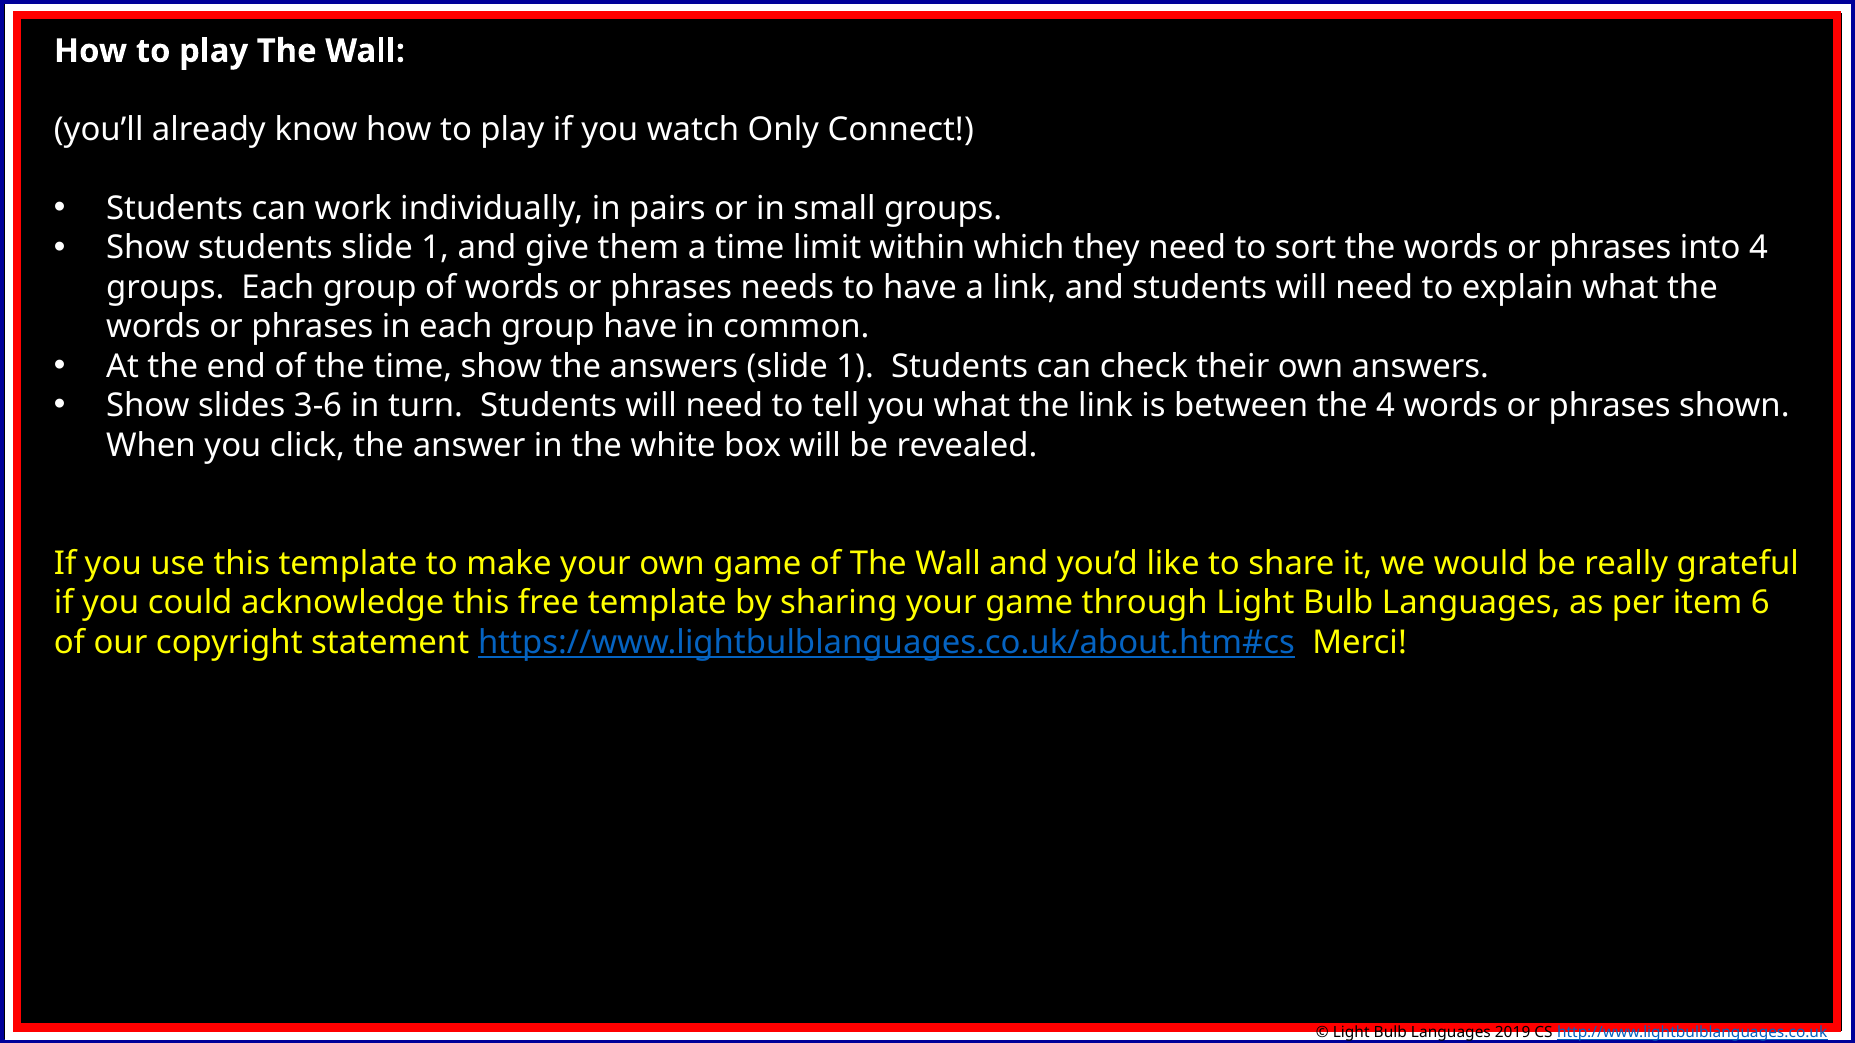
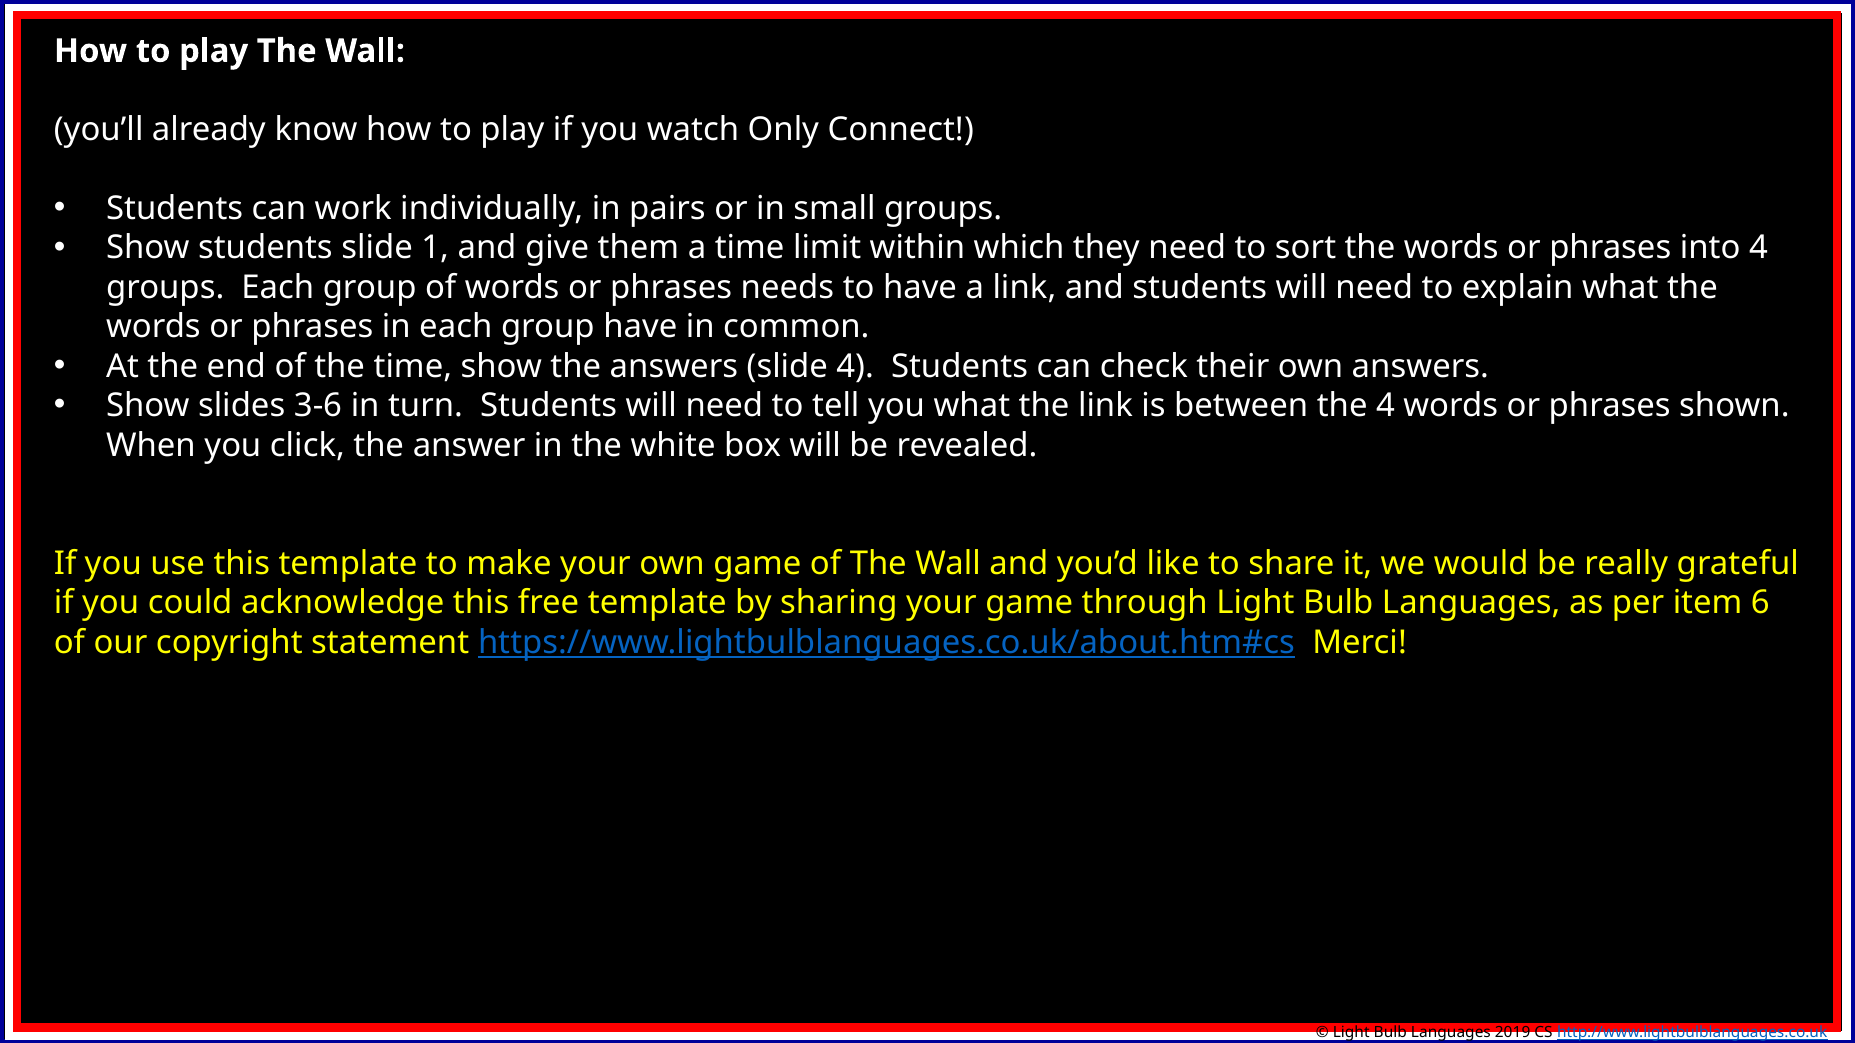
answers slide 1: 1 -> 4
